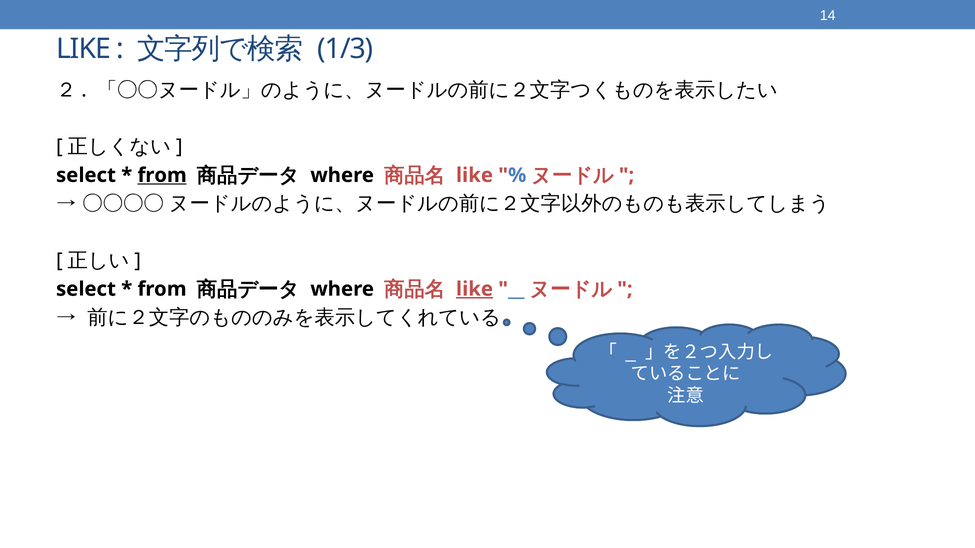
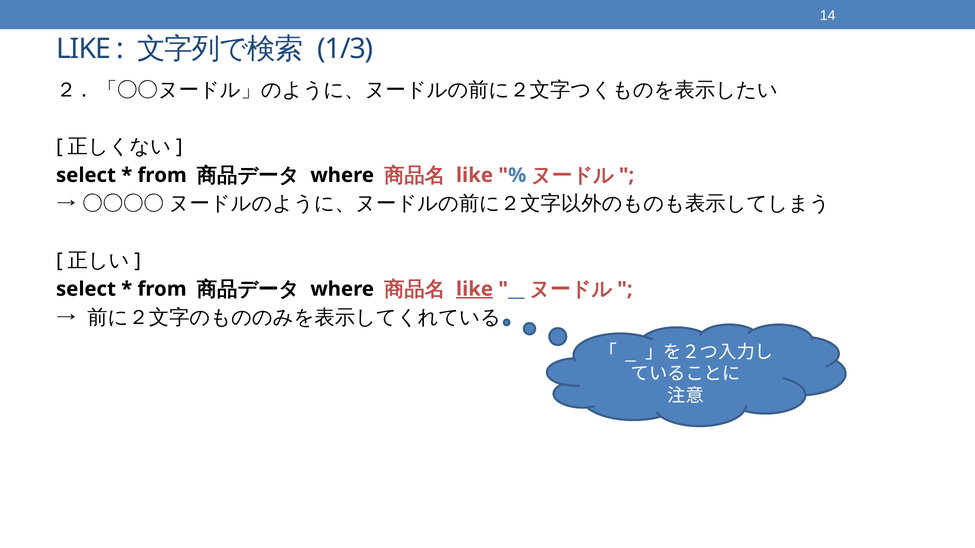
from at (162, 175) underline: present -> none
